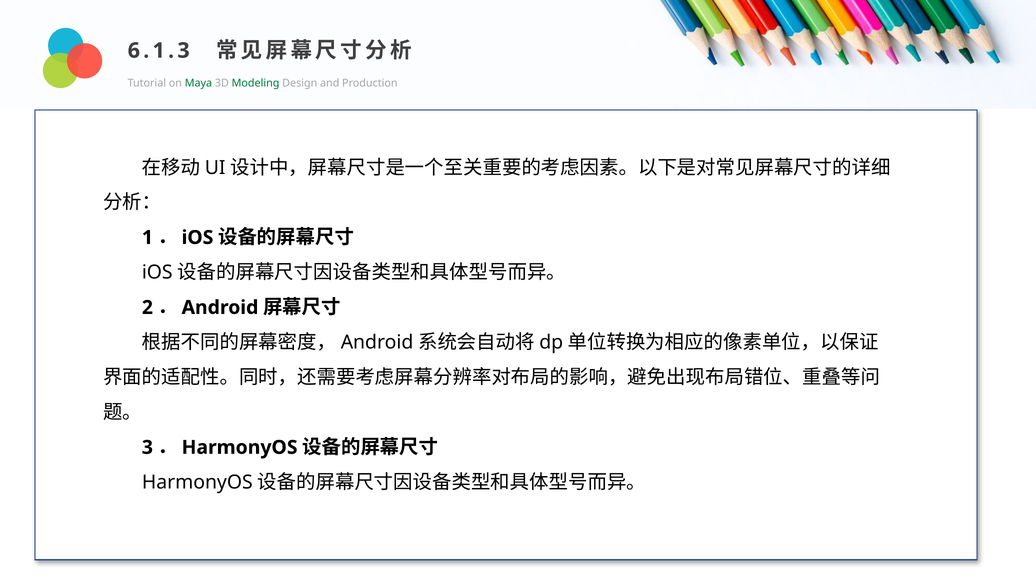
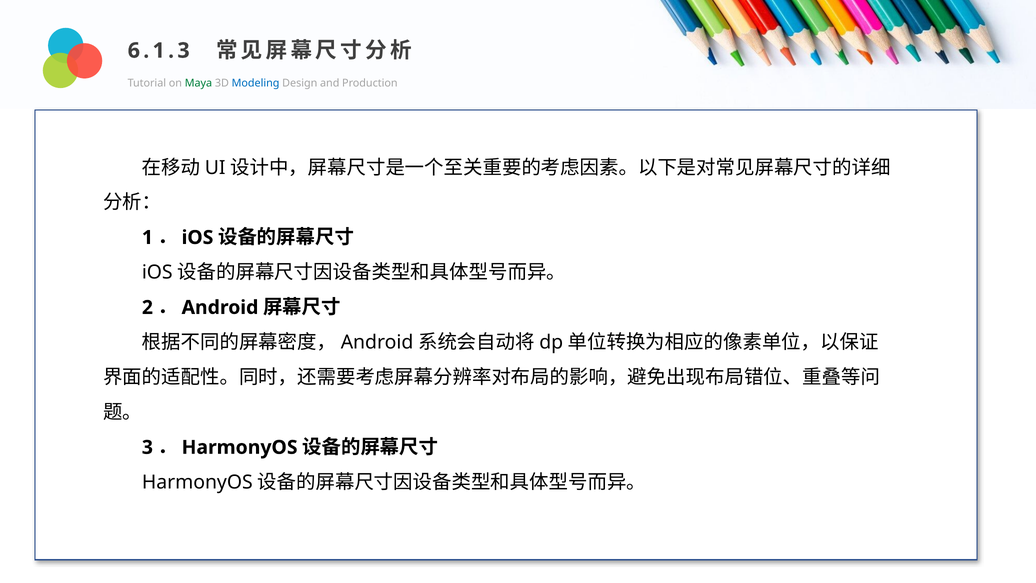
Modeling colour: green -> blue
